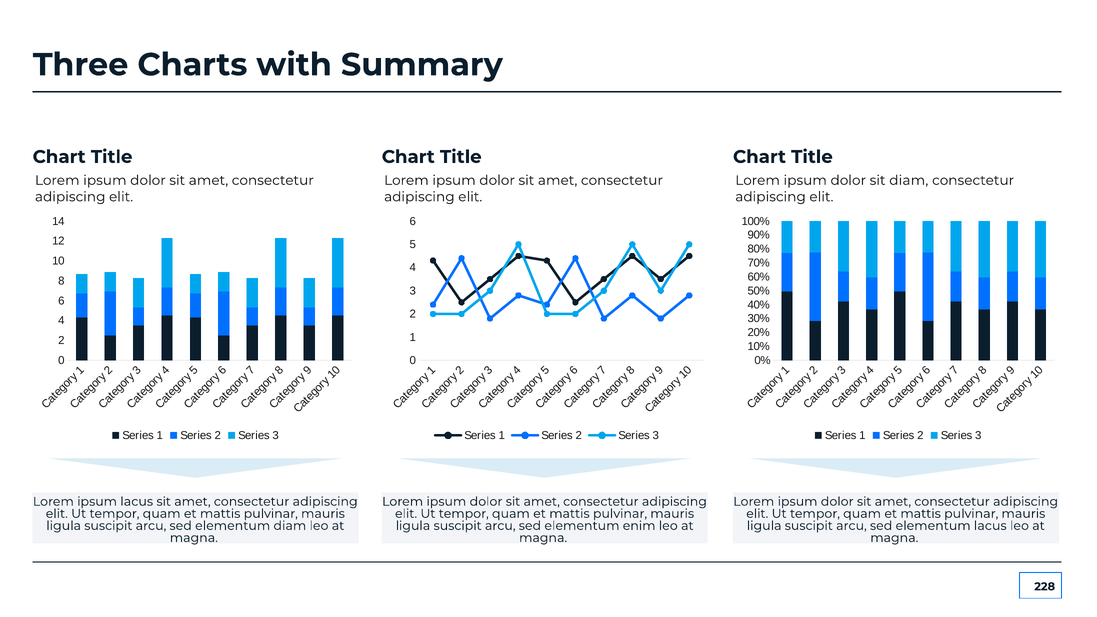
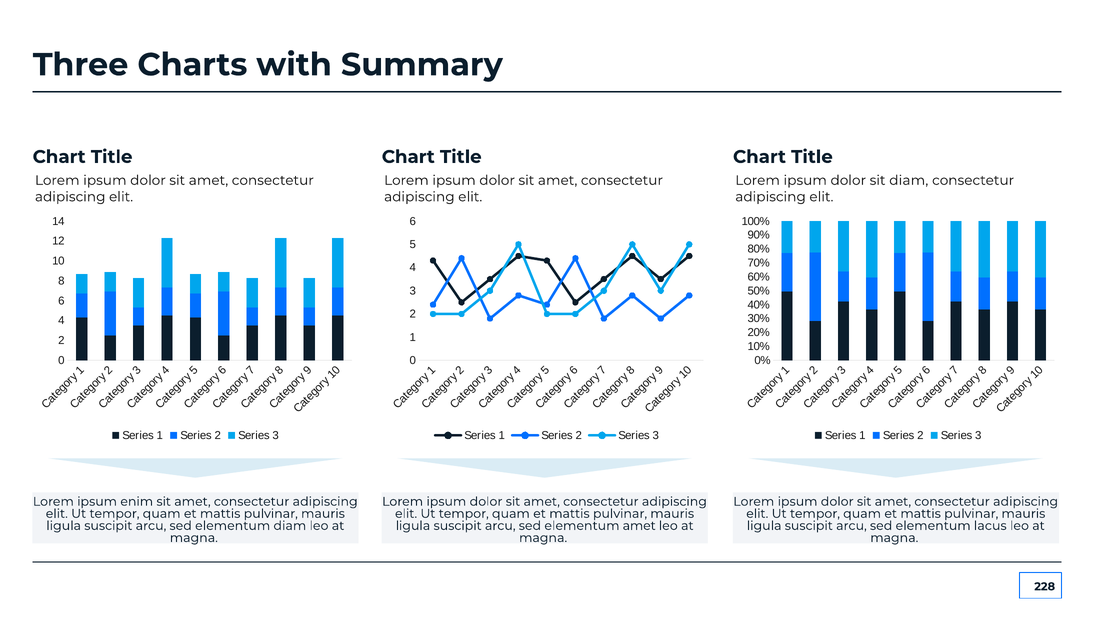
ipsum lacus: lacus -> enim
elementum enim: enim -> amet
